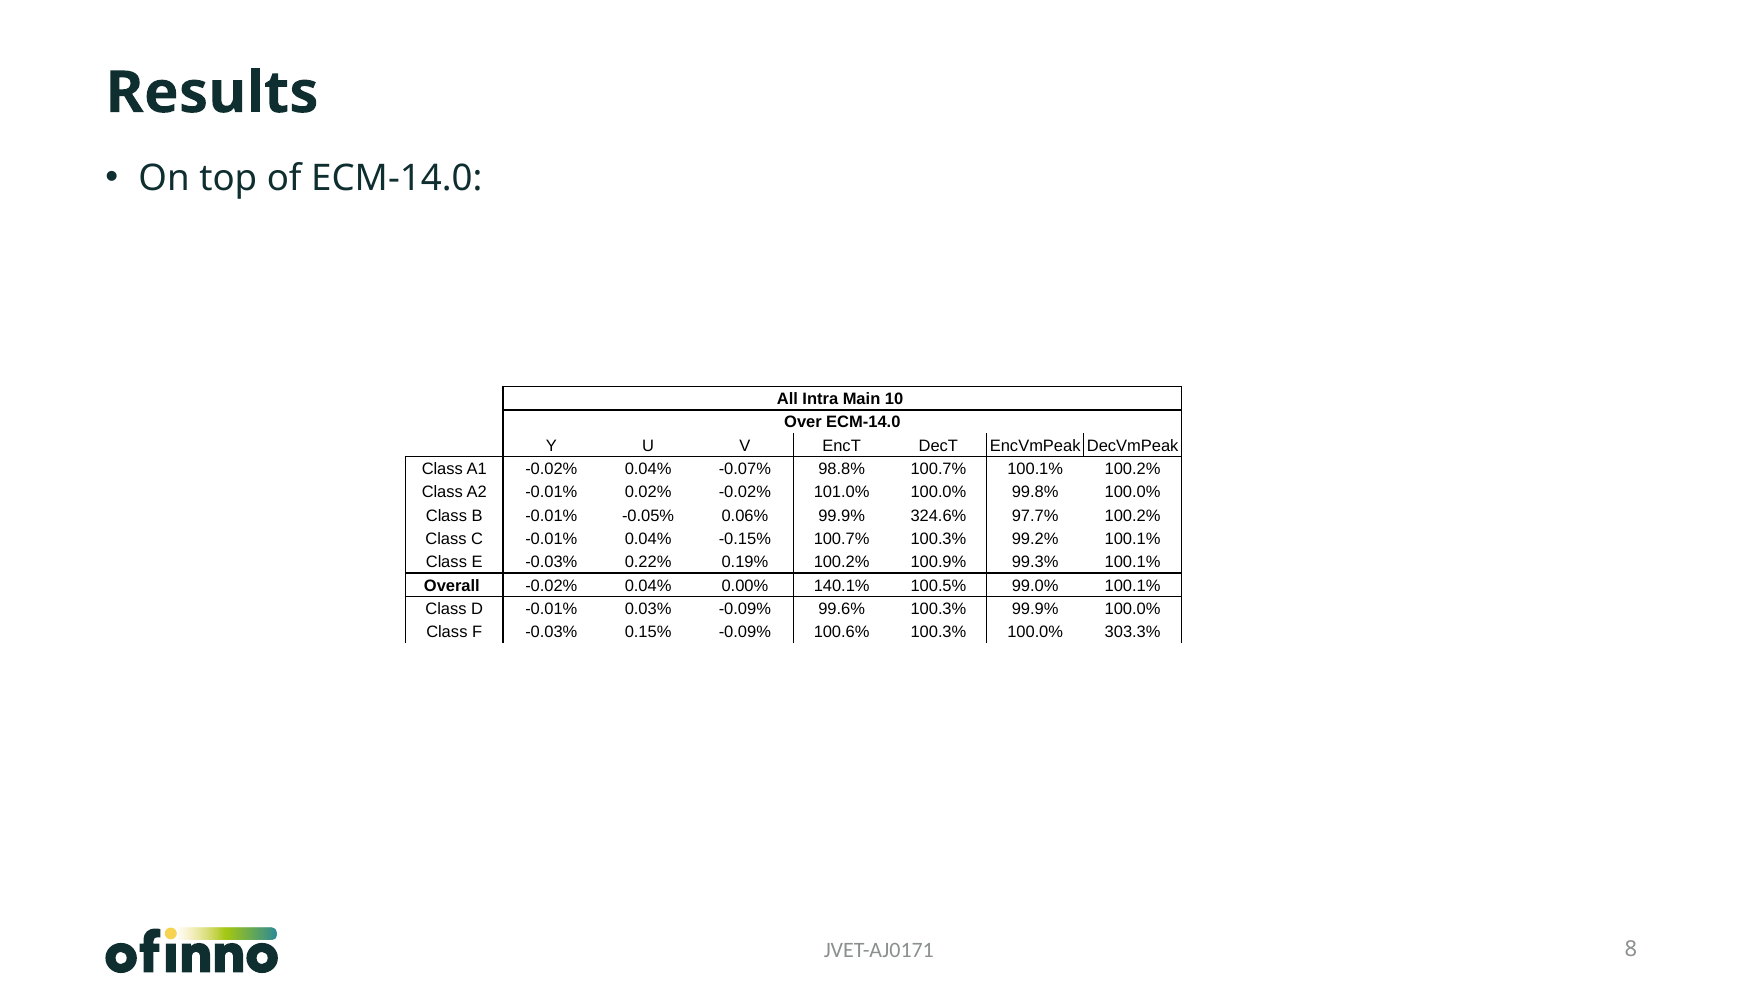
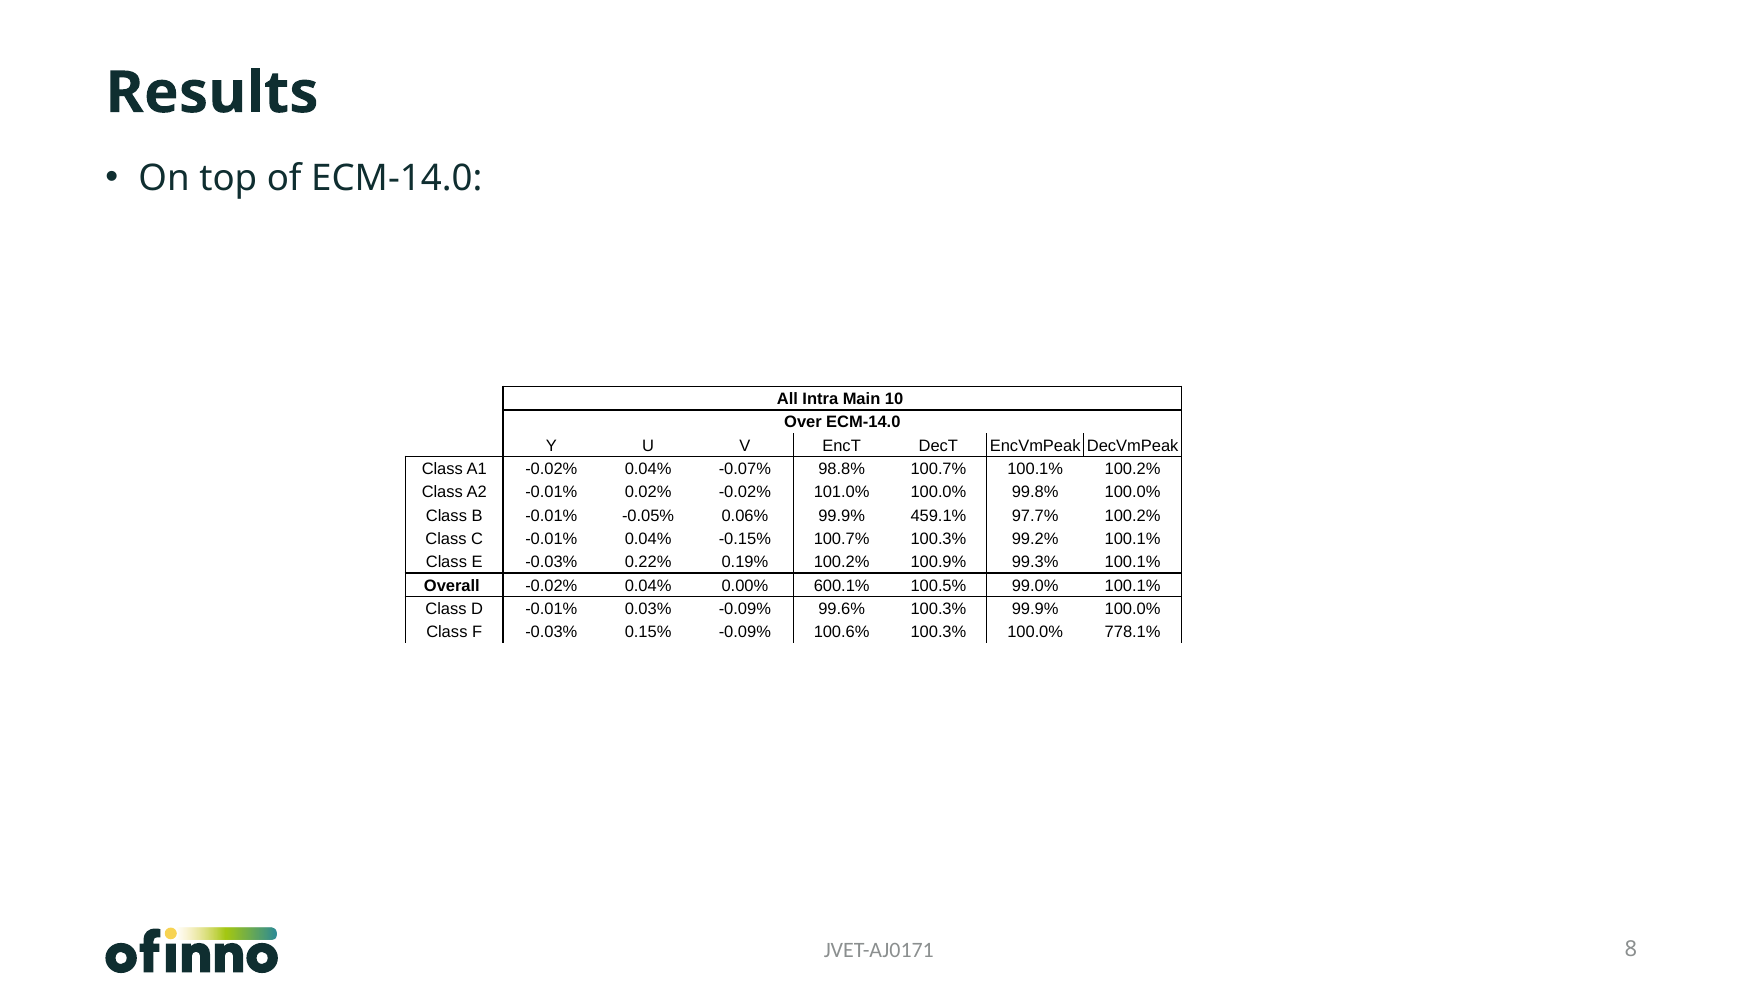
324.6%: 324.6% -> 459.1%
140.1%: 140.1% -> 600.1%
303.3%: 303.3% -> 778.1%
